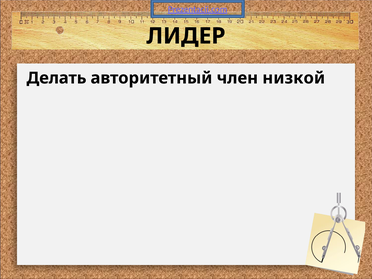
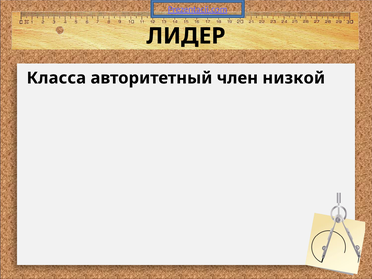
Делать: Делать -> Класса
